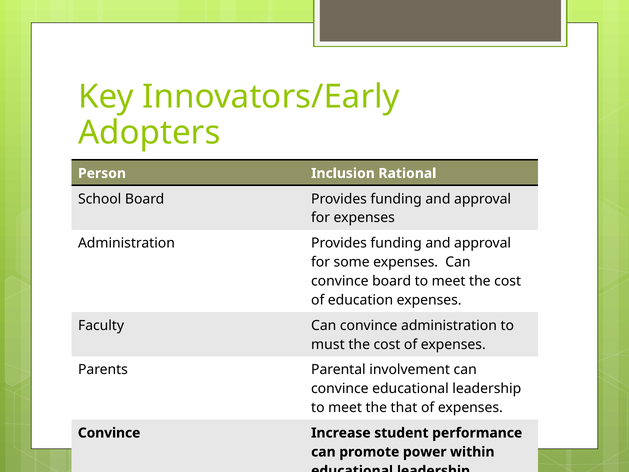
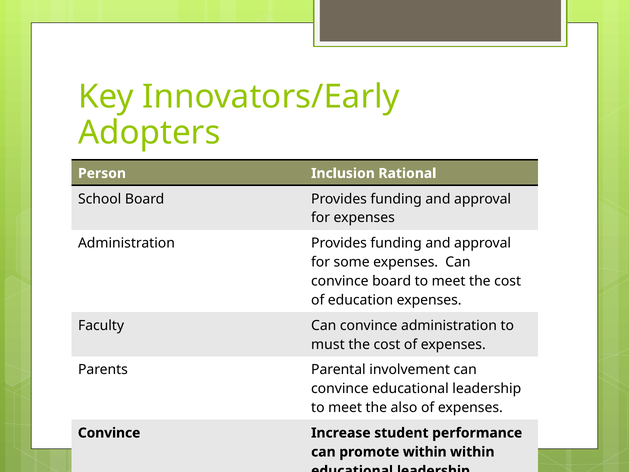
that: that -> also
promote power: power -> within
